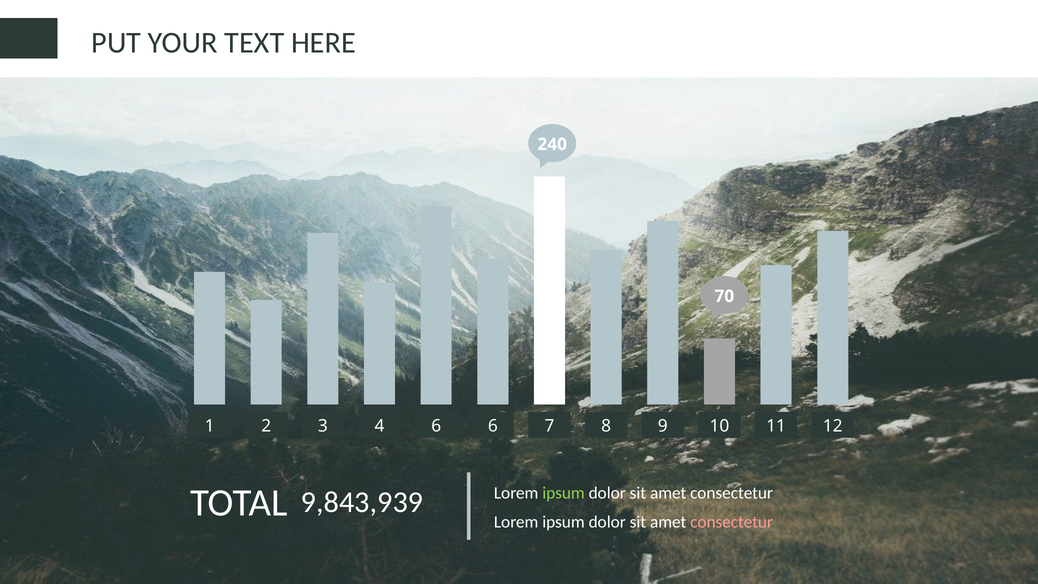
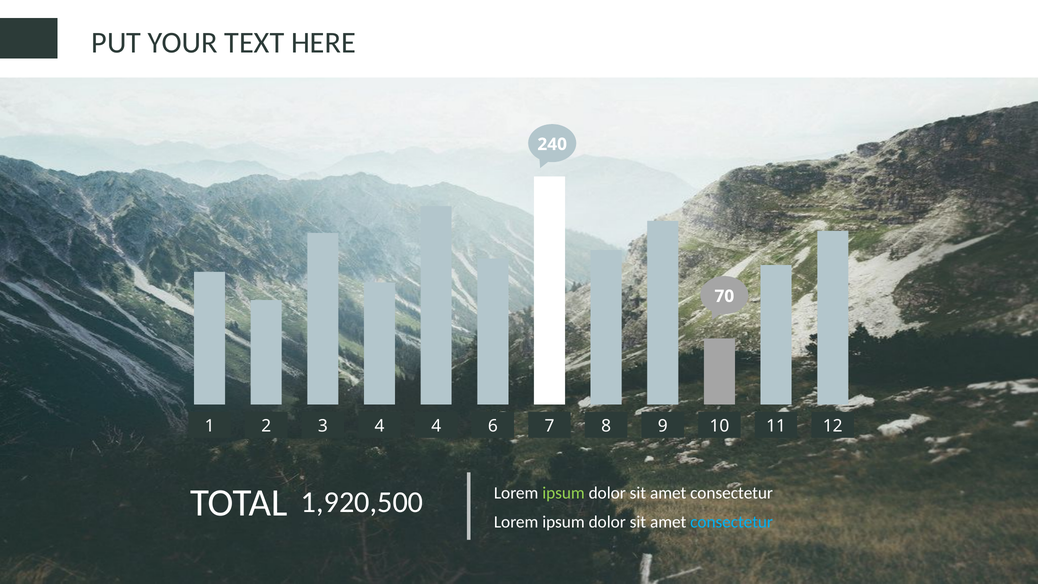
4 6: 6 -> 4
9,843,939: 9,843,939 -> 1,920,500
consectetur at (732, 522) colour: pink -> light blue
